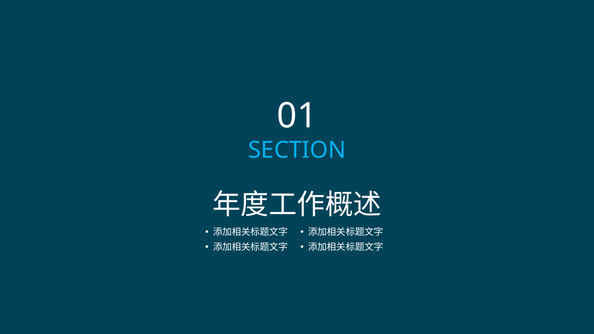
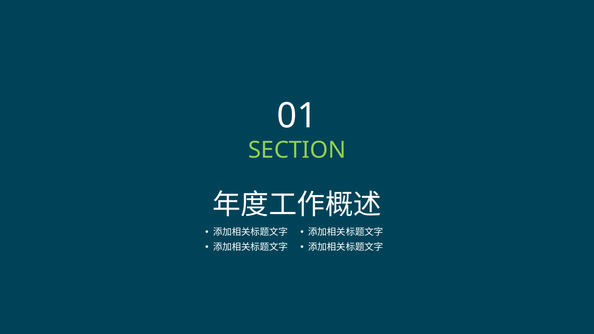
SECTION colour: light blue -> light green
